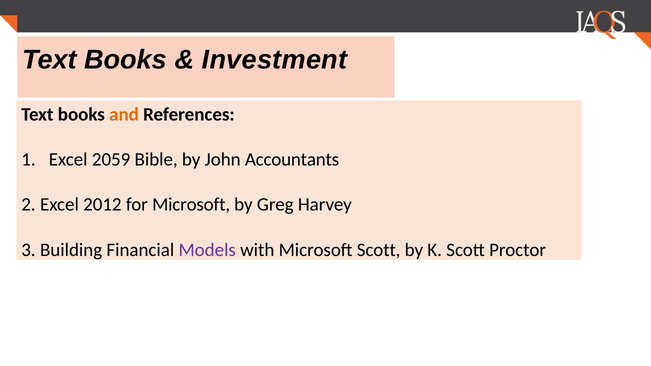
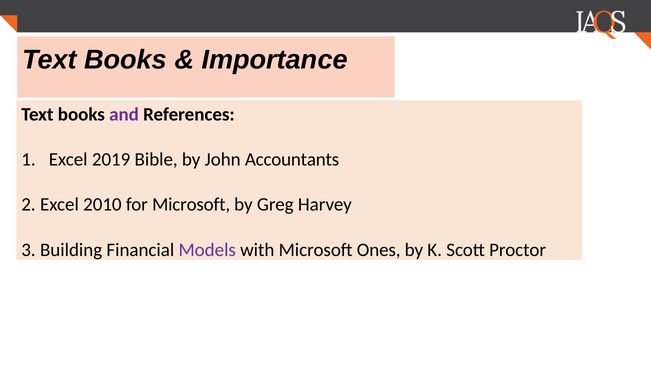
Investment: Investment -> Importance
and colour: orange -> purple
2059: 2059 -> 2019
2012: 2012 -> 2010
Microsoft Scott: Scott -> Ones
